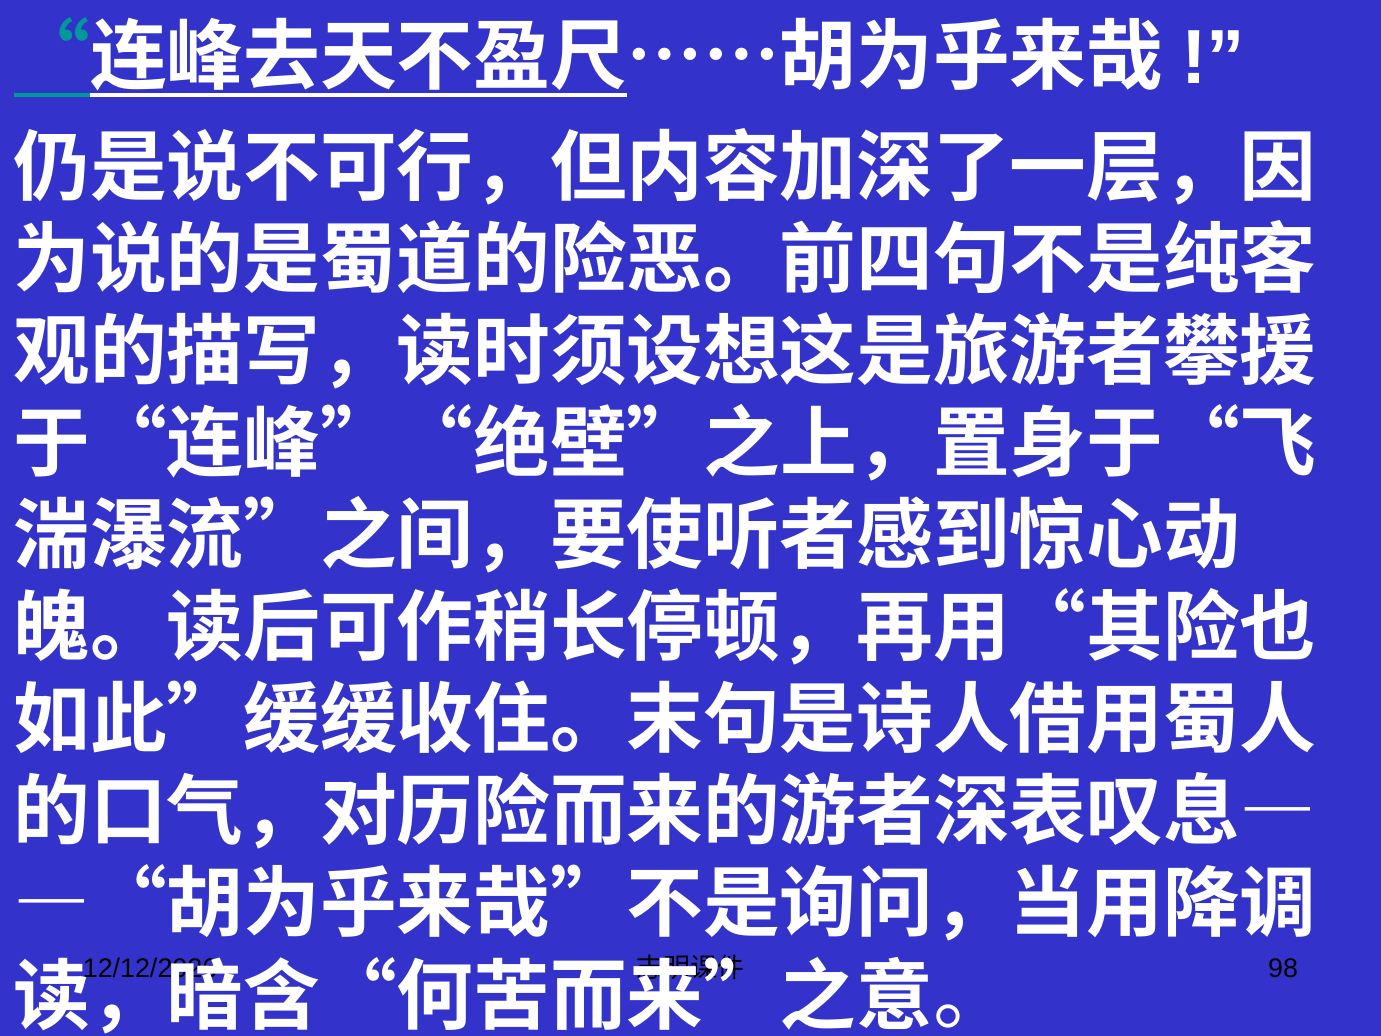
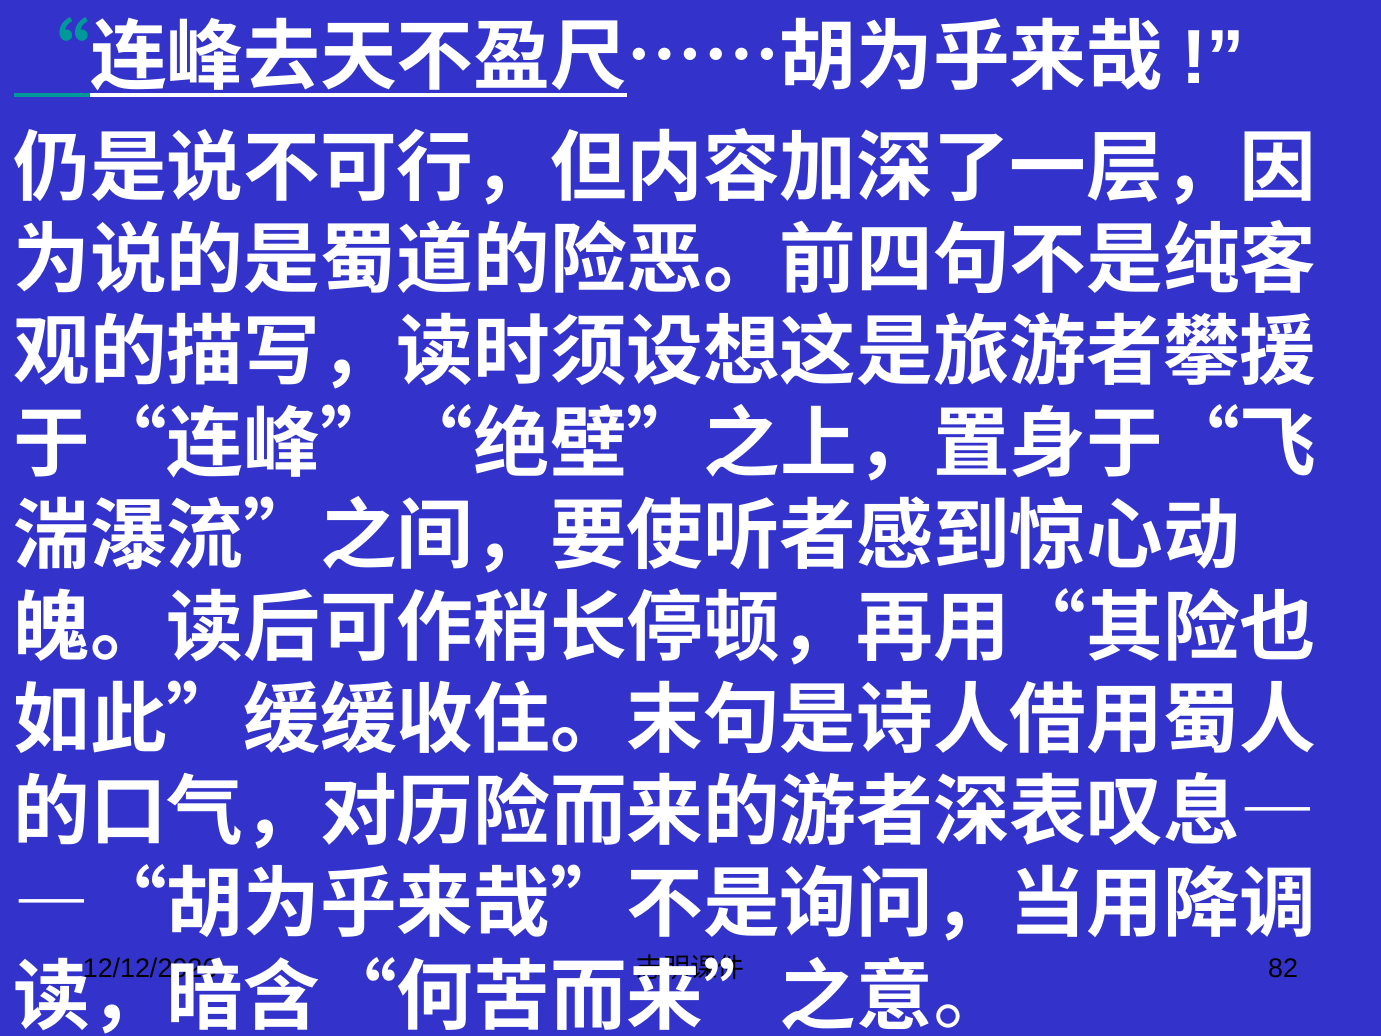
98: 98 -> 82
